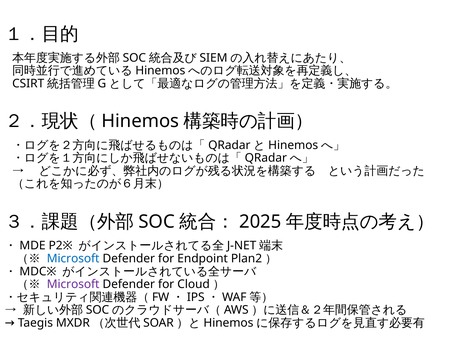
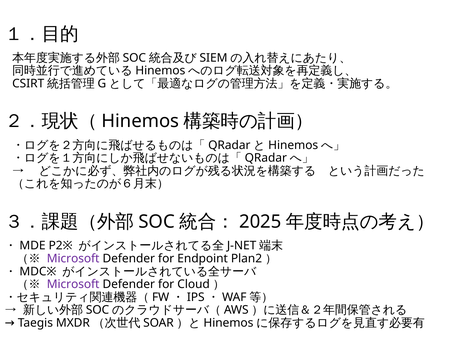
Microsoft at (73, 259) colour: blue -> purple
